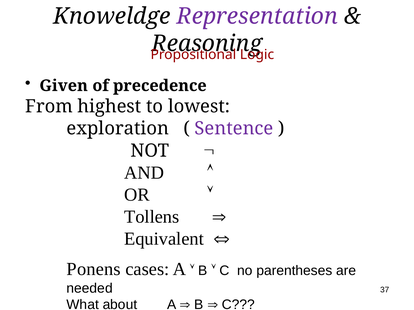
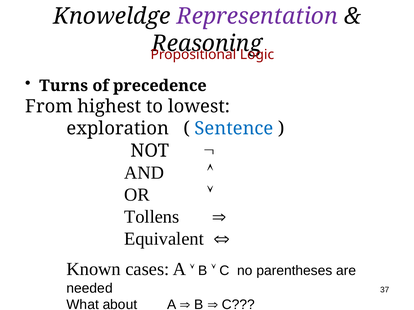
Given: Given -> Turns
Sentence colour: purple -> blue
Ponens: Ponens -> Known
